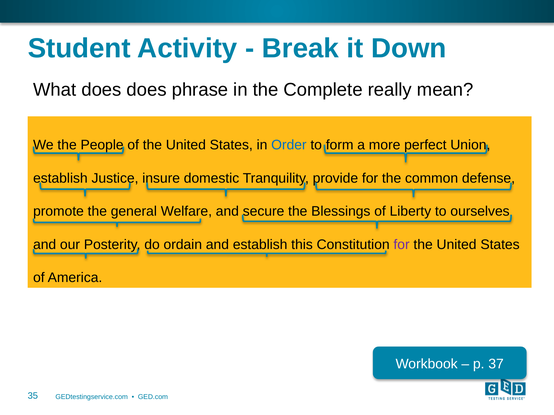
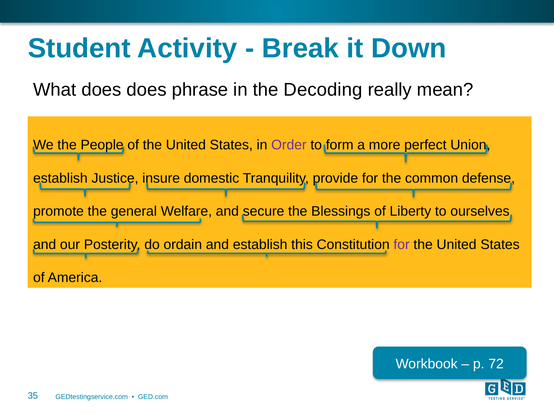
Complete: Complete -> Decoding
Order colour: blue -> purple
37: 37 -> 72
